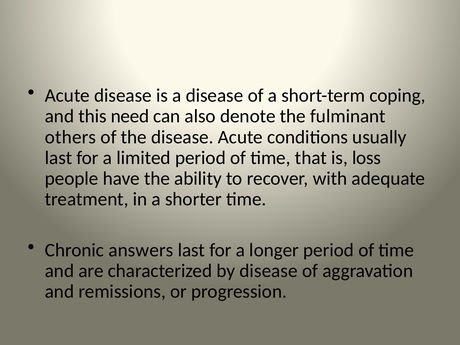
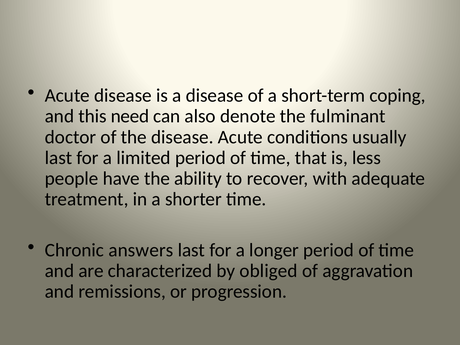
others: others -> doctor
loss: loss -> less
by disease: disease -> obliged
